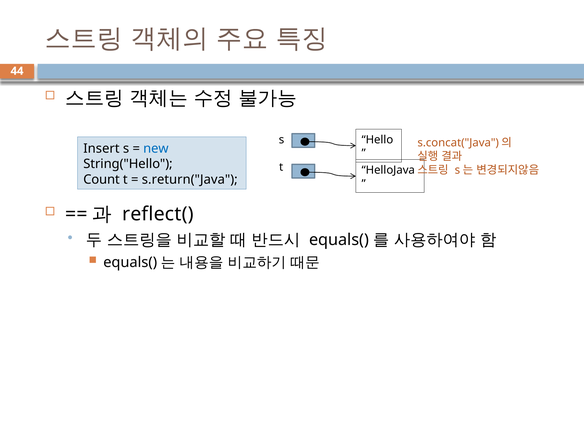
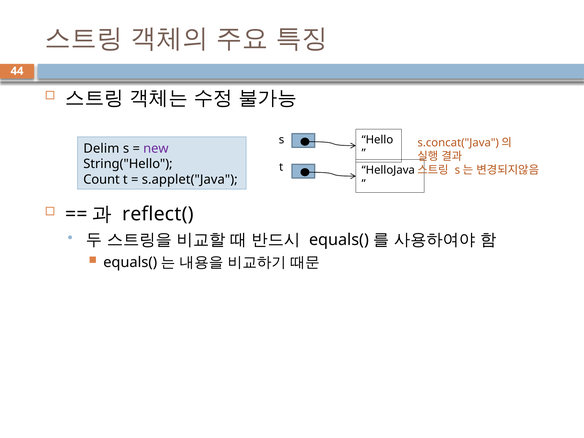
Insert: Insert -> Delim
new colour: blue -> purple
s.return("Java: s.return("Java -> s.applet("Java
